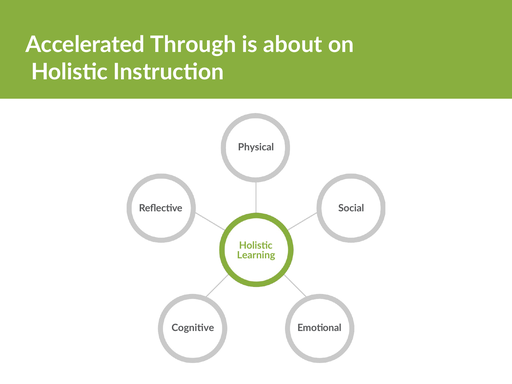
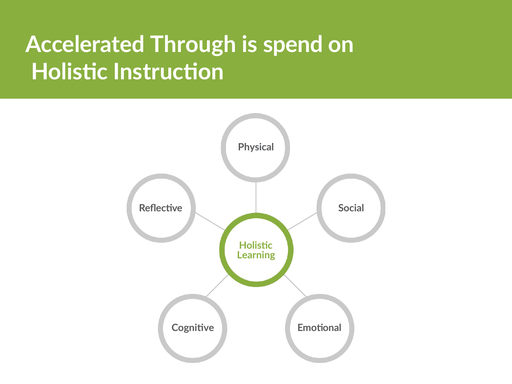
about: about -> spend
